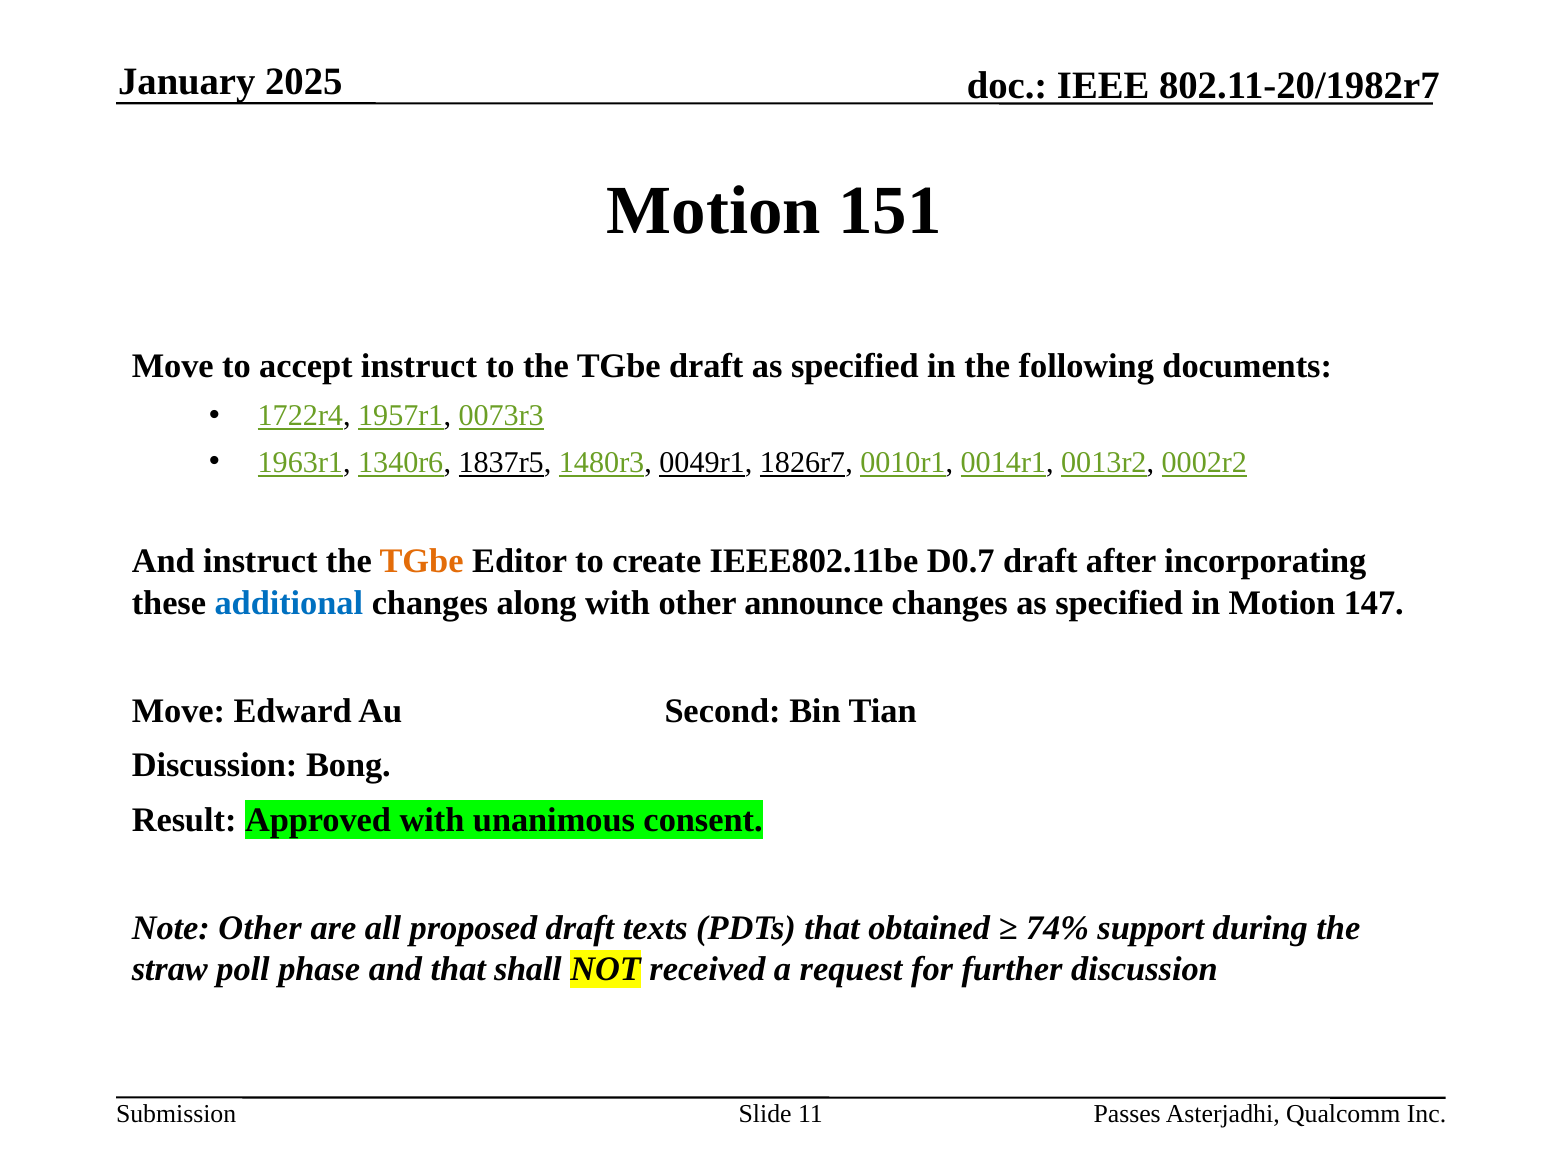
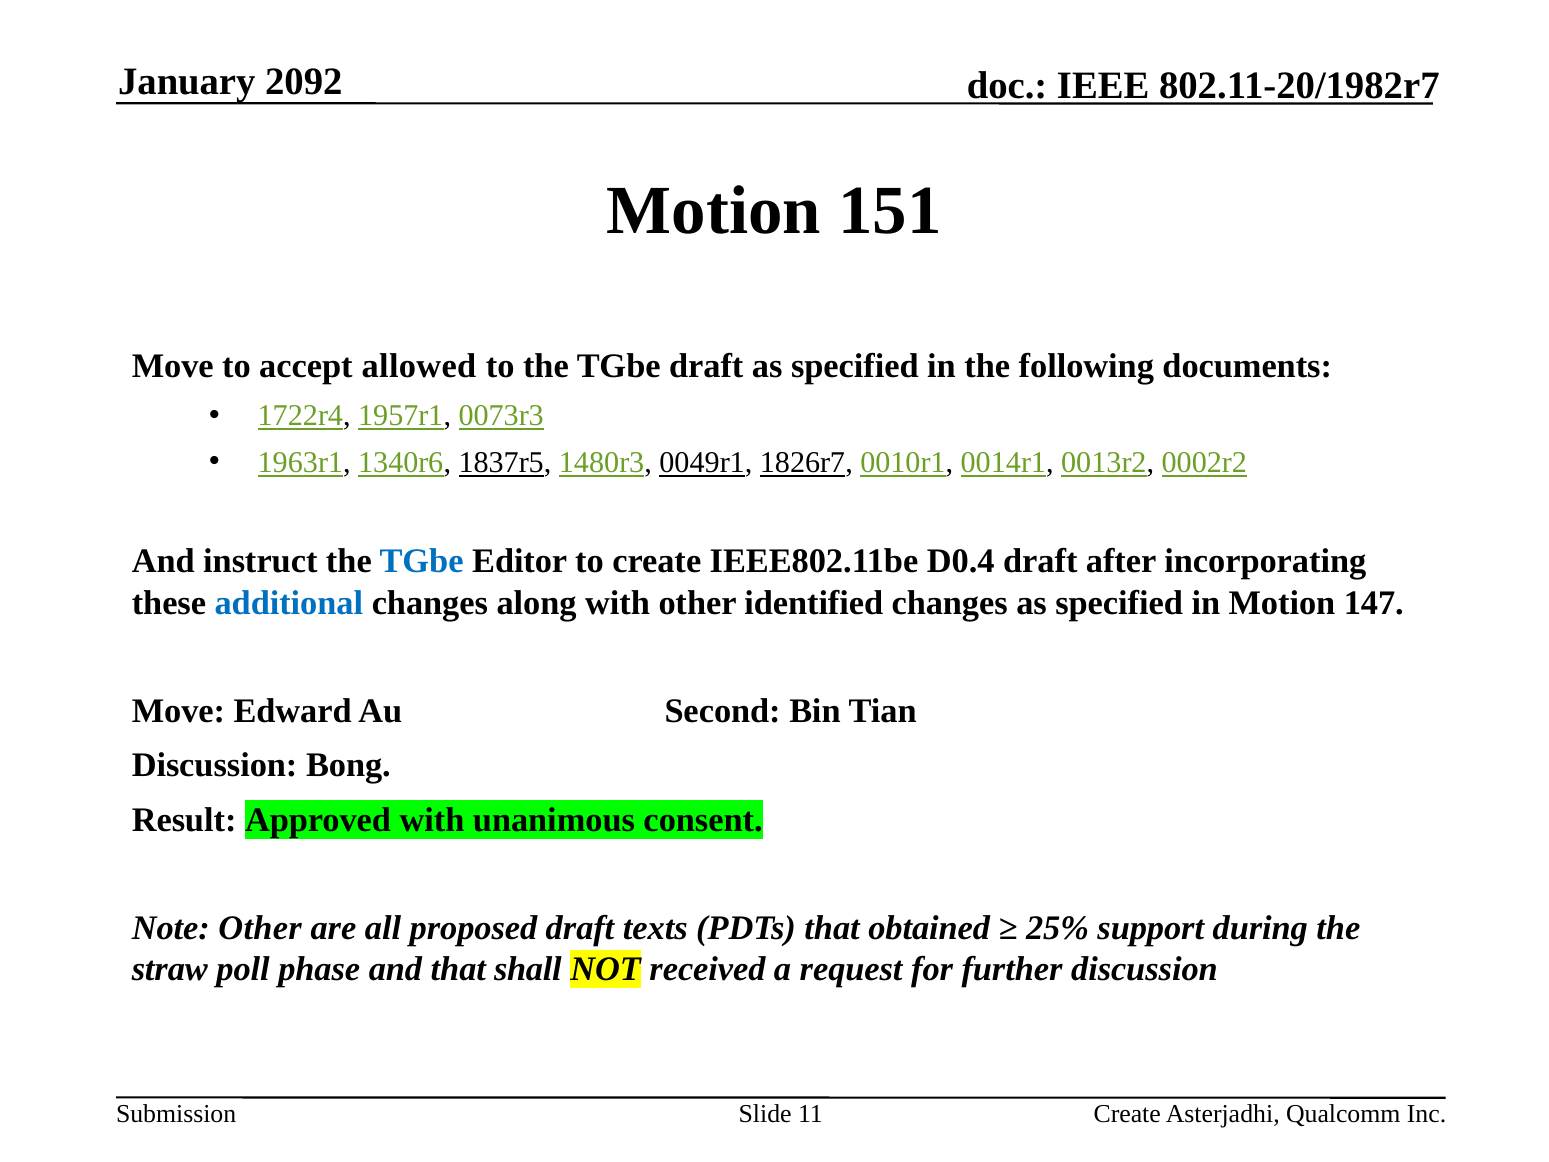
2025: 2025 -> 2092
accept instruct: instruct -> allowed
TGbe at (422, 561) colour: orange -> blue
D0.7: D0.7 -> D0.4
announce: announce -> identified
74%: 74% -> 25%
Passes at (1127, 1114): Passes -> Create
